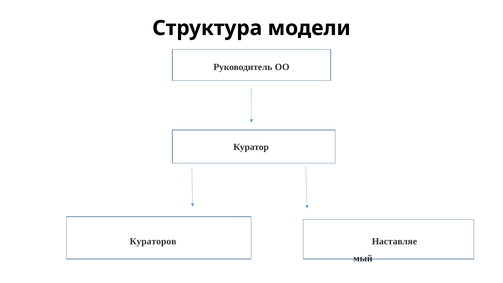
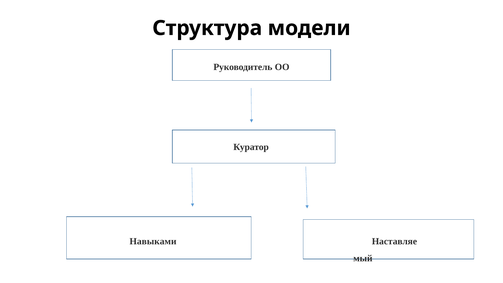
Кураторов: Кураторов -> Навыками
